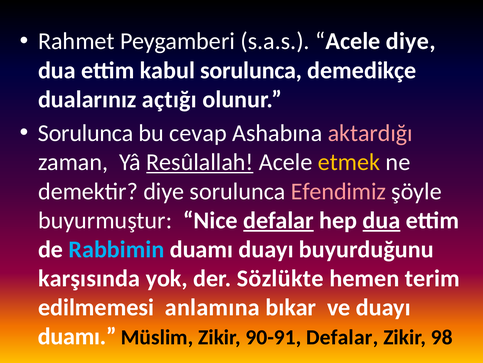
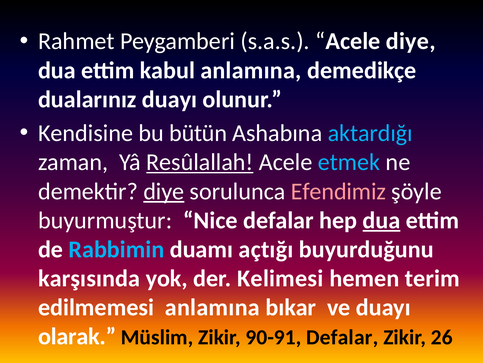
kabul sorulunca: sorulunca -> anlamına
dualarınız açtığı: açtığı -> duayı
Sorulunca at (86, 133): Sorulunca -> Kendisine
cevap: cevap -> bütün
aktardığı colour: pink -> light blue
etmek colour: yellow -> light blue
diye at (164, 191) underline: none -> present
defalar at (278, 220) underline: present -> none
duamı duayı: duayı -> açtığı
Sözlükte: Sözlükte -> Kelimesi
duamı at (77, 336): duamı -> olarak
98: 98 -> 26
